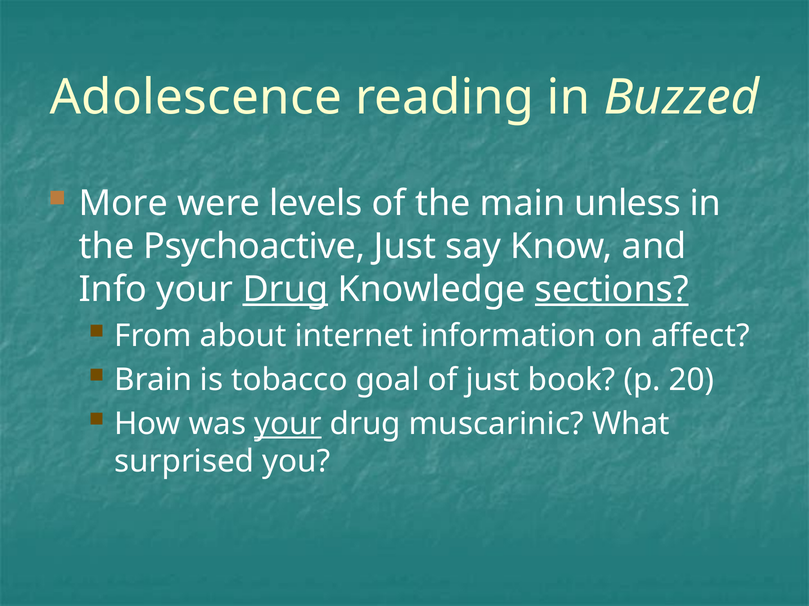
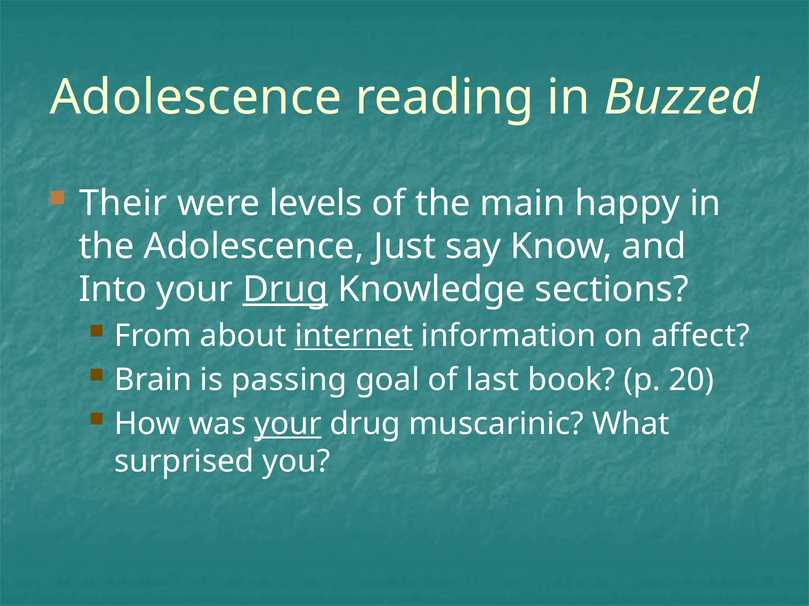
More: More -> Their
unless: unless -> happy
the Psychoactive: Psychoactive -> Adolescence
Info: Info -> Into
sections underline: present -> none
internet underline: none -> present
tobacco: tobacco -> passing
of just: just -> last
